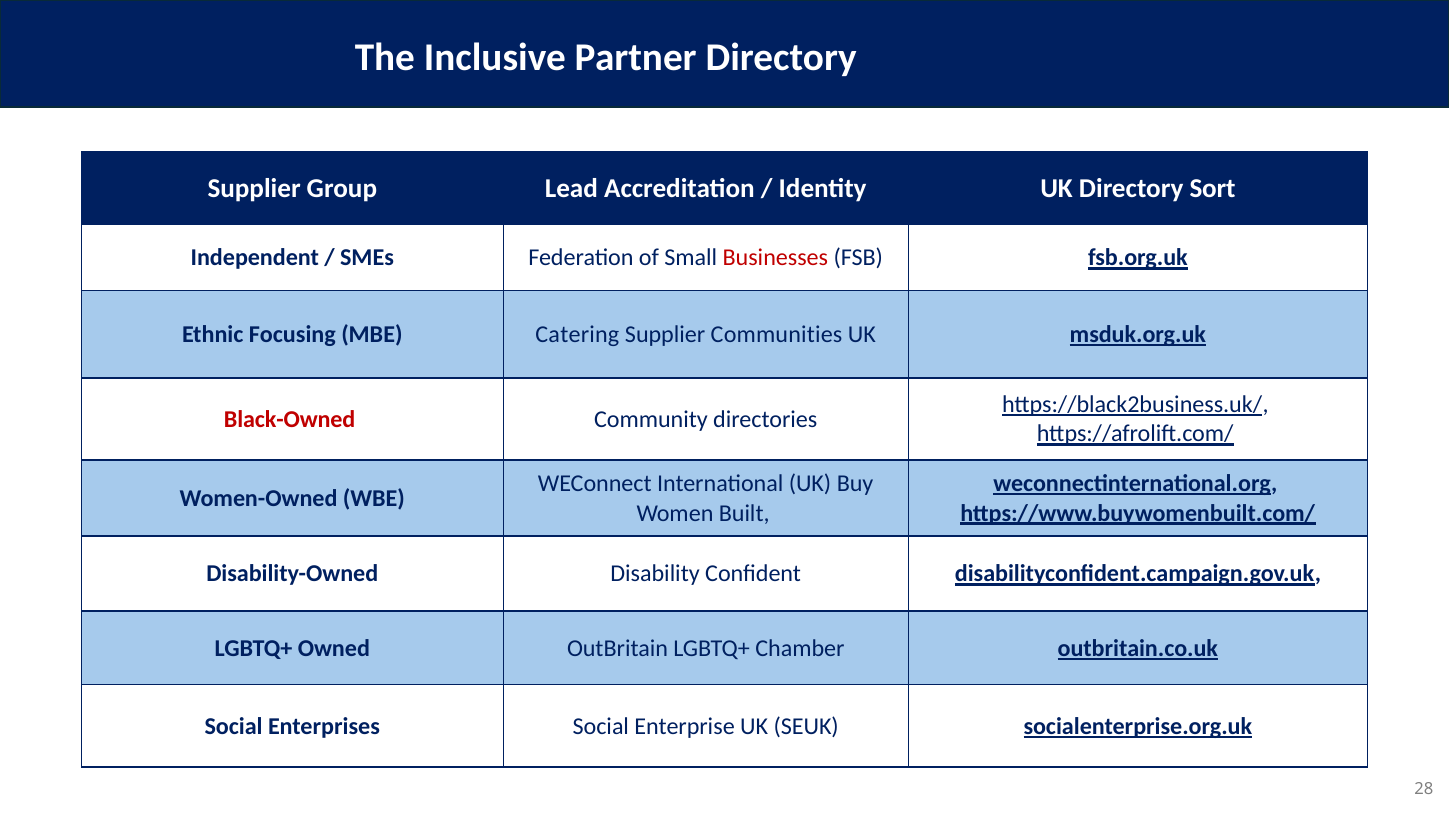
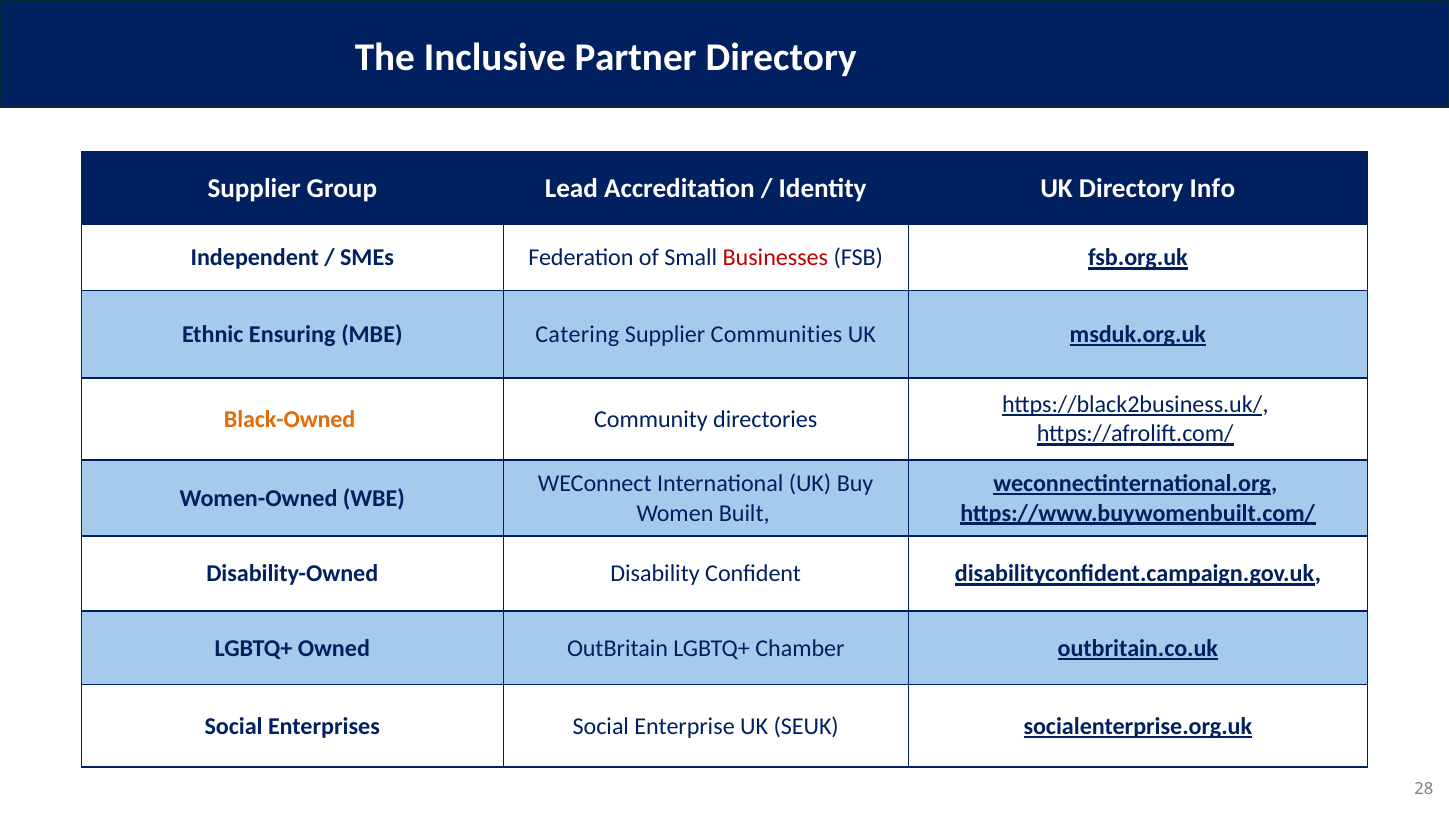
Sort: Sort -> Info
Focusing: Focusing -> Ensuring
Black-Owned colour: red -> orange
